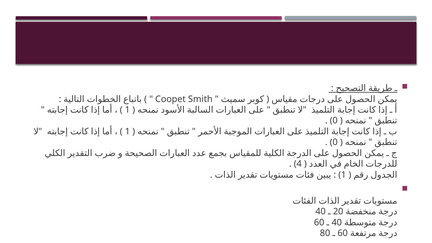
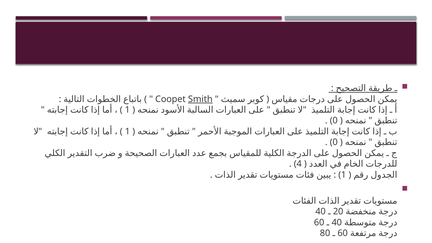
Smith underline: none -> present
